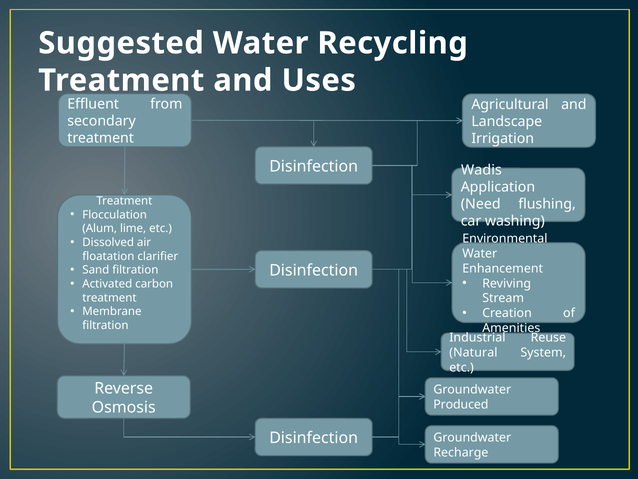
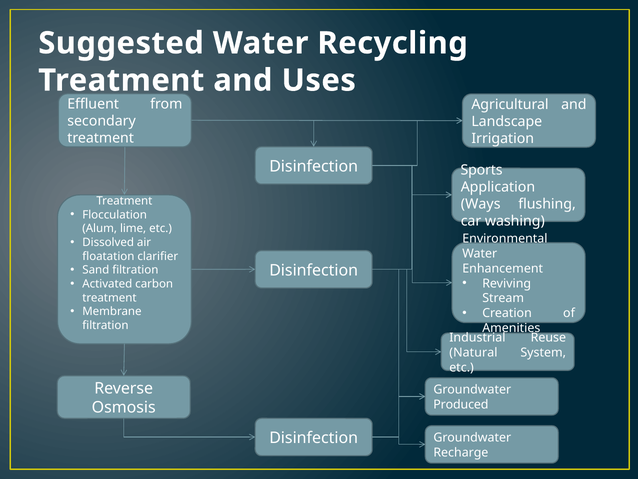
Wadis: Wadis -> Sports
Need: Need -> Ways
